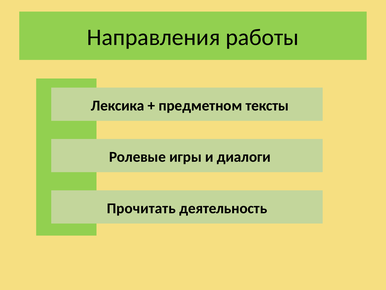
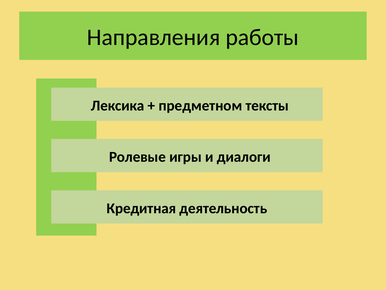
Прочитать: Прочитать -> Кредитная
